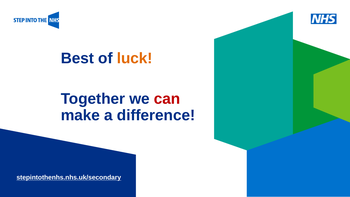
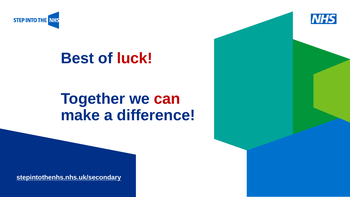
luck colour: orange -> red
